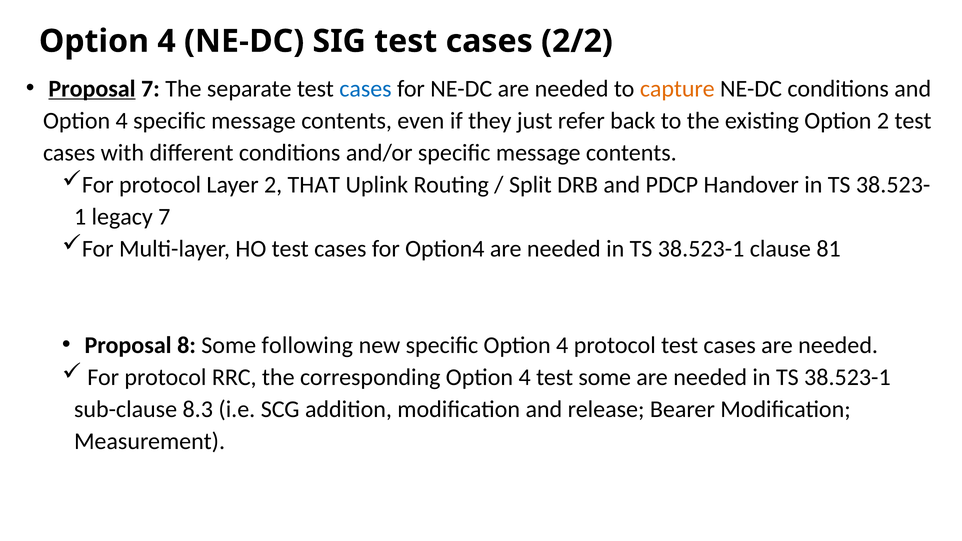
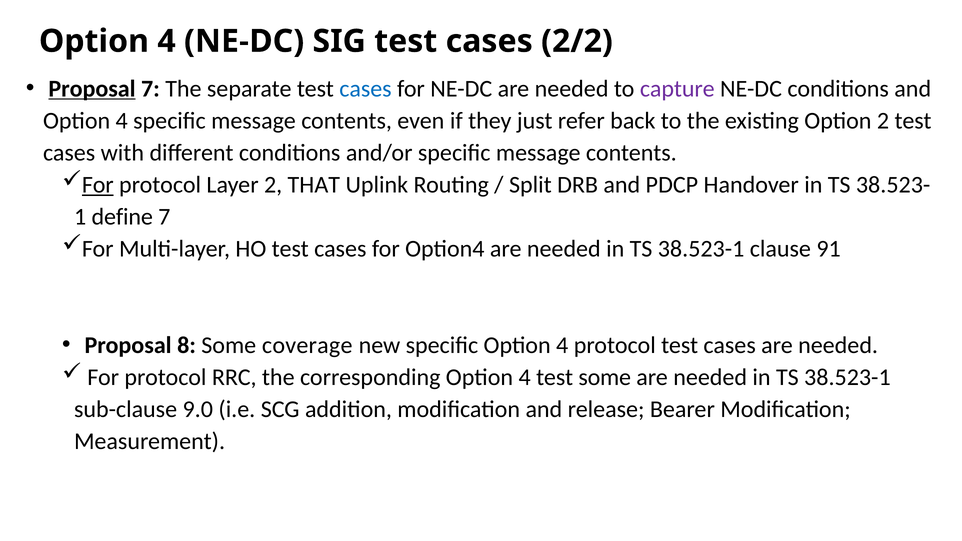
capture colour: orange -> purple
For at (98, 185) underline: none -> present
legacy: legacy -> define
81: 81 -> 91
following: following -> coverage
8.3: 8.3 -> 9.0
